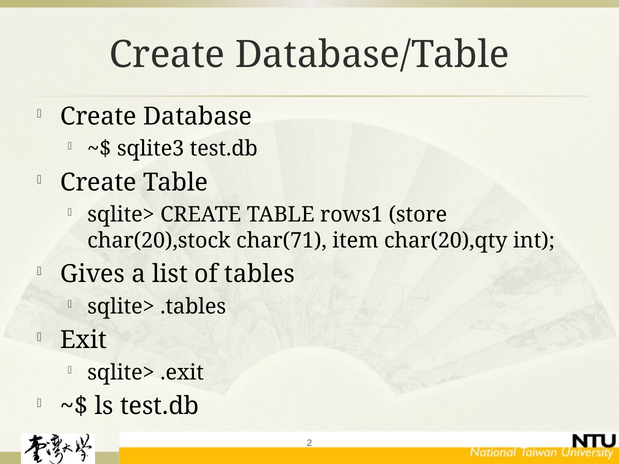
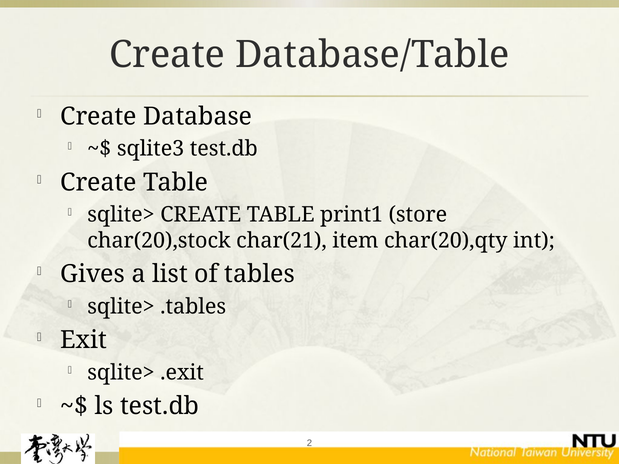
rows1: rows1 -> print1
char(71: char(71 -> char(21
